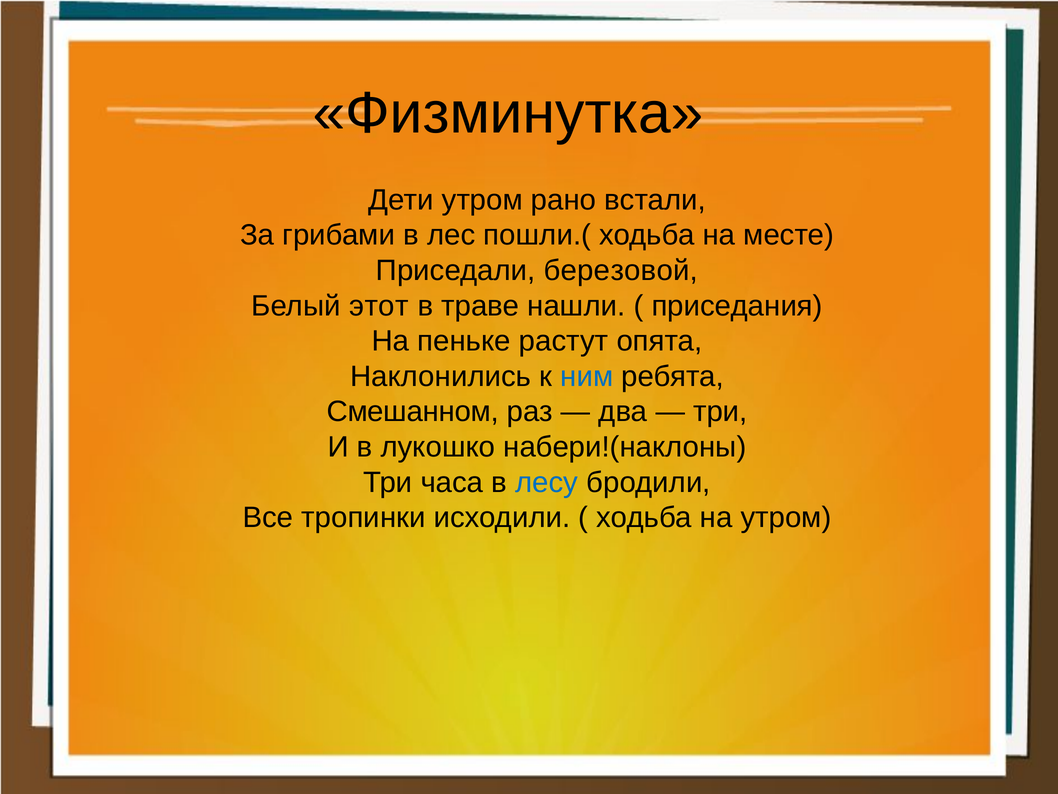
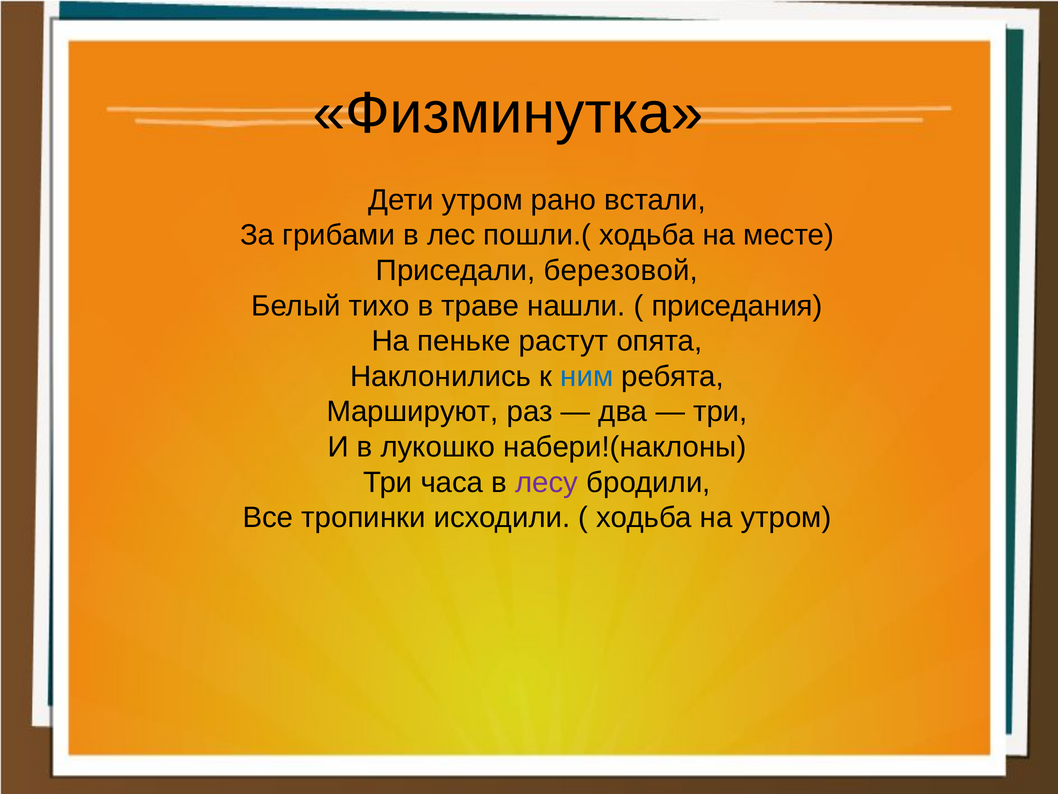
этот: этот -> тихо
Смешанном: Смешанном -> Маршируют
лесу colour: blue -> purple
